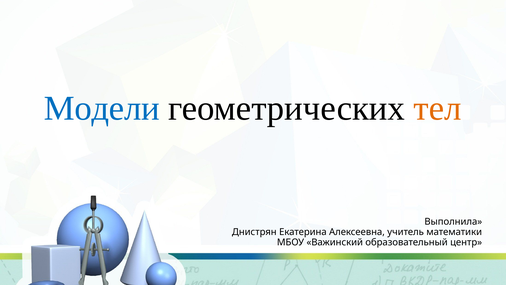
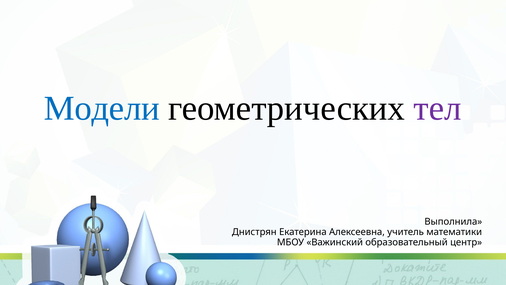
тел colour: orange -> purple
